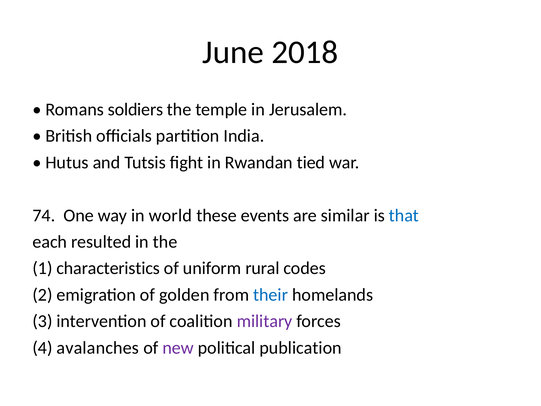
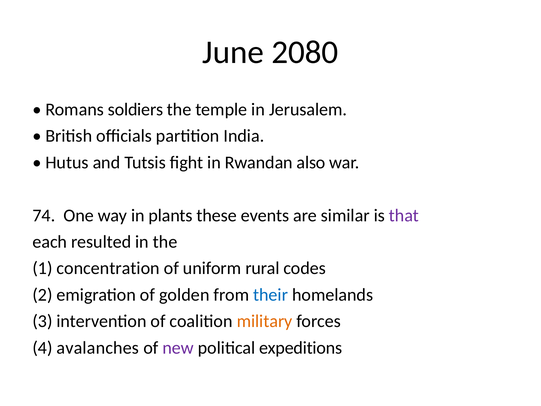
2018: 2018 -> 2080
tied: tied -> also
world: world -> plants
that colour: blue -> purple
characteristics: characteristics -> concentration
military colour: purple -> orange
publication: publication -> expeditions
